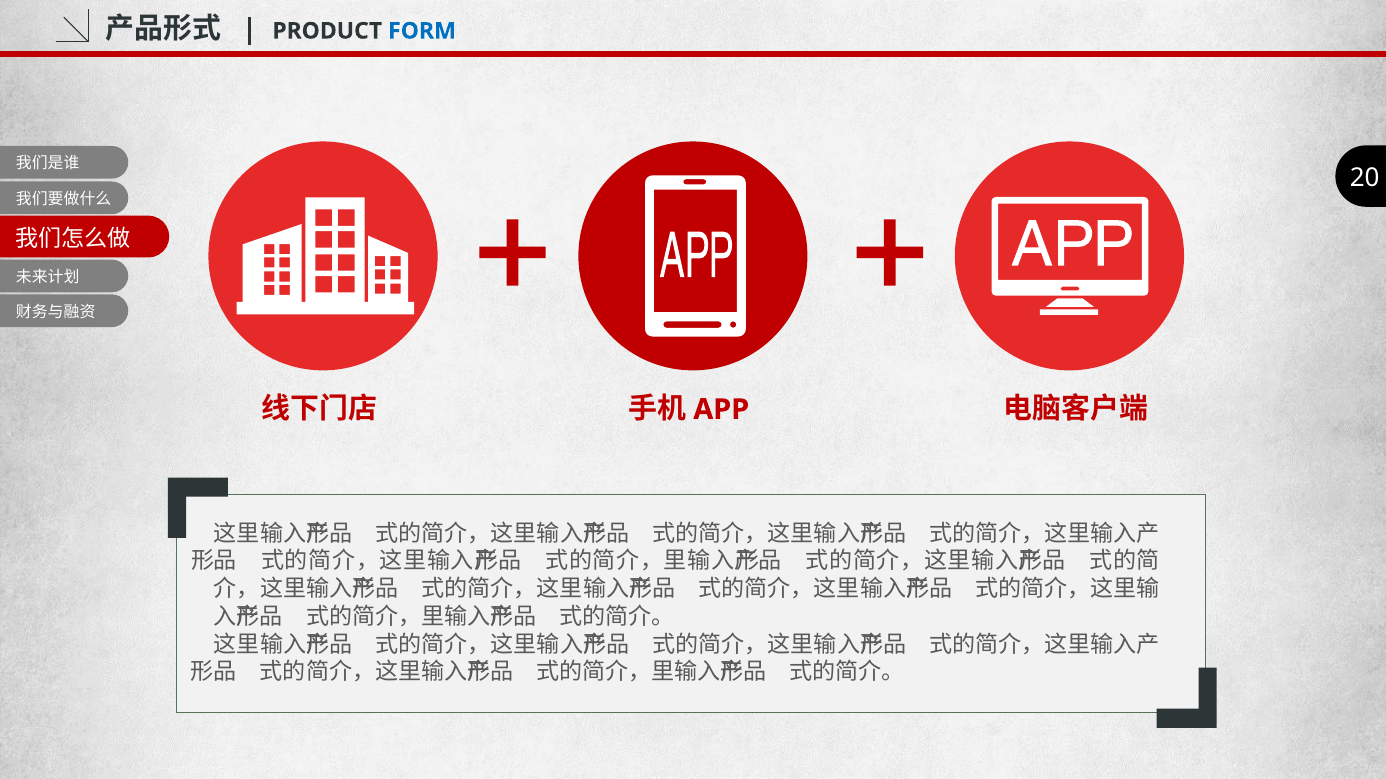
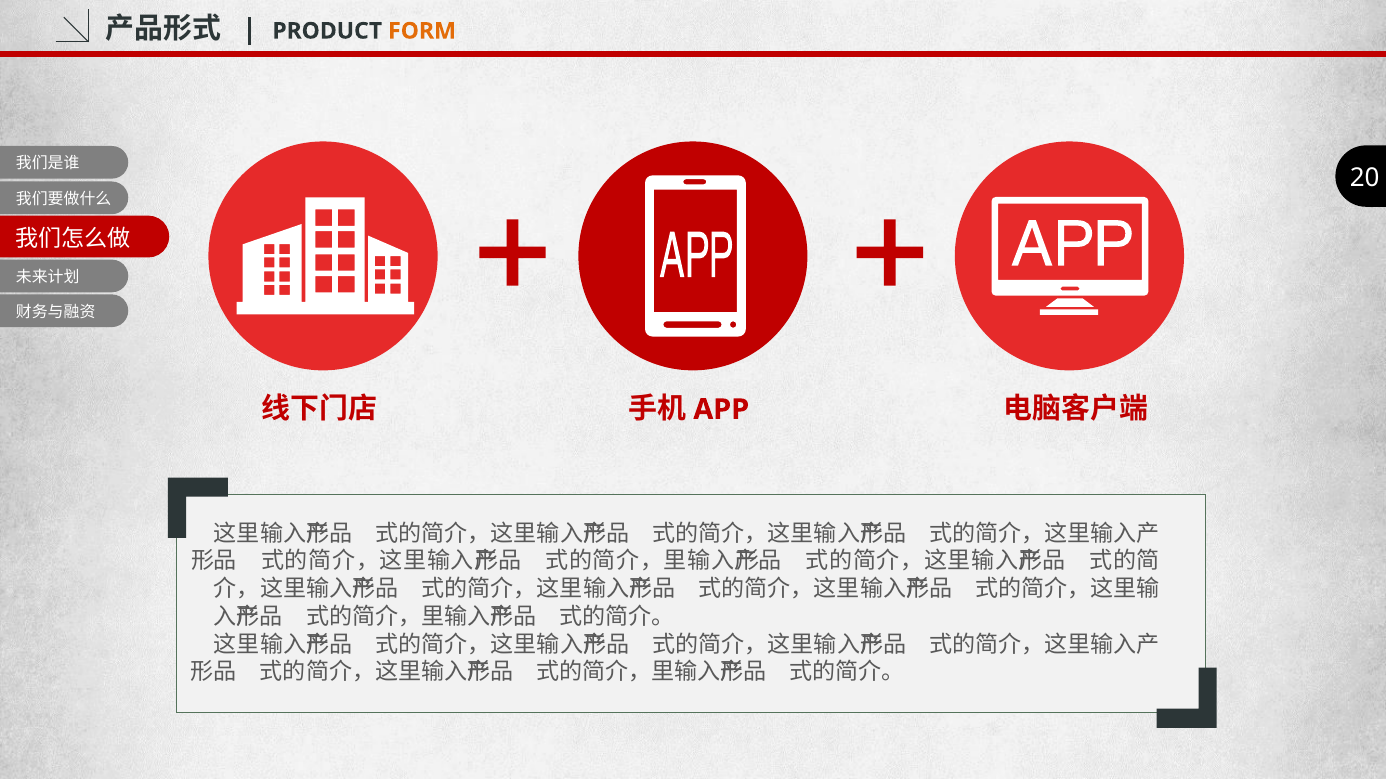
FORM colour: blue -> orange
